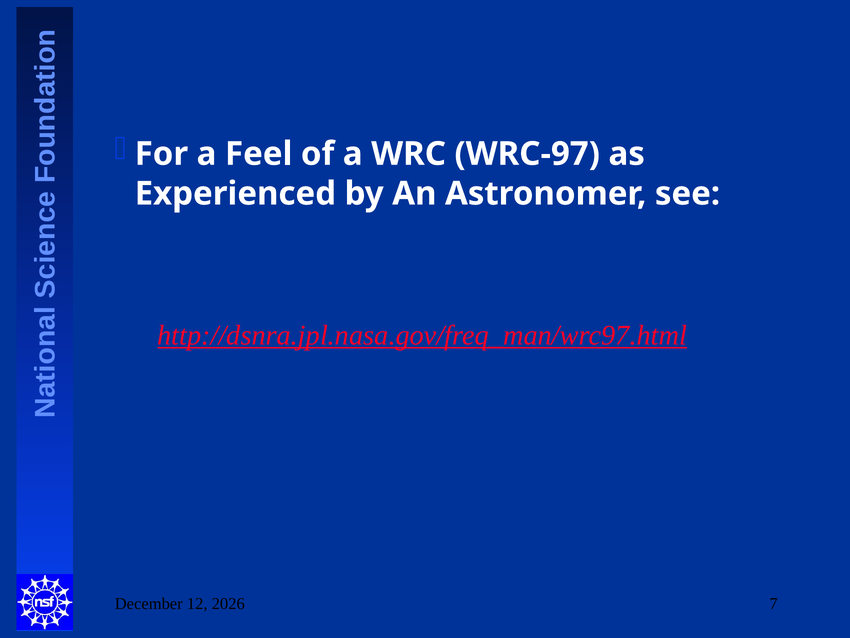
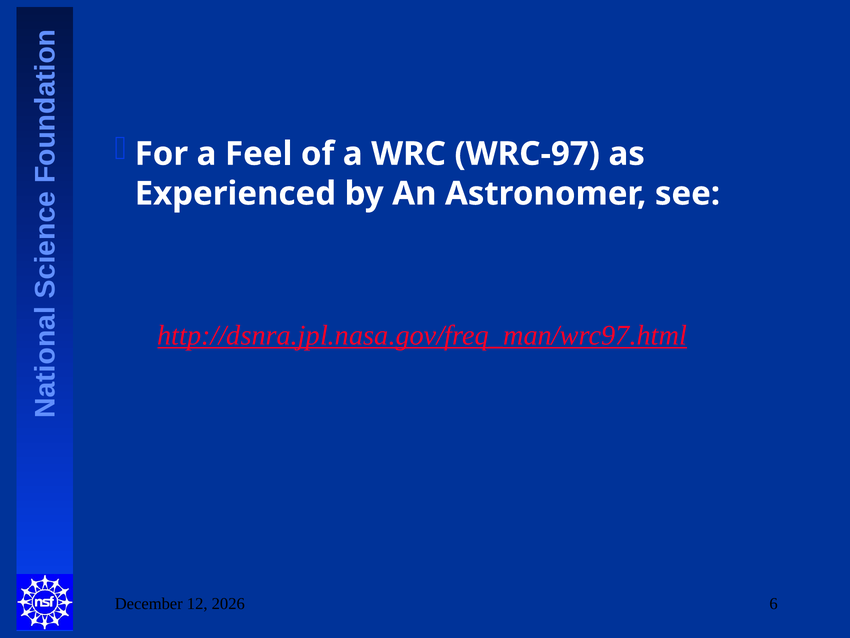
7: 7 -> 6
